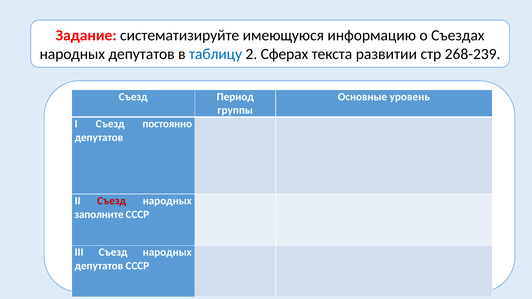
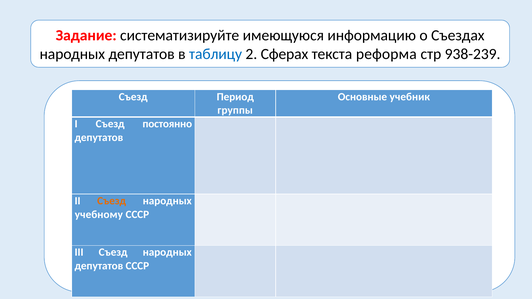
развитии: развитии -> реформа
268-239: 268-239 -> 938-239
уровень: уровень -> учебник
Съезд at (112, 201) colour: red -> orange
заполните: заполните -> учебному
